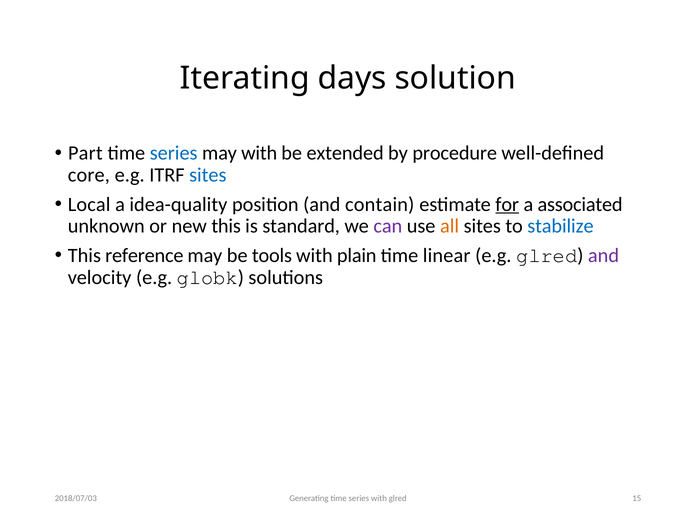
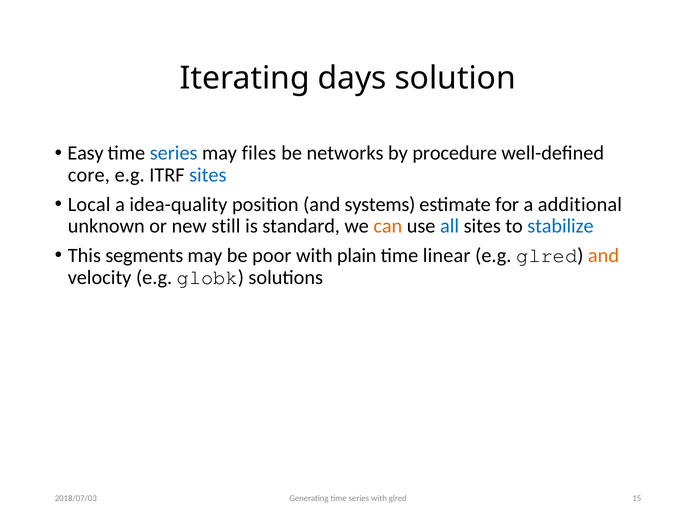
Part: Part -> Easy
may with: with -> files
extended: extended -> networks
contain: contain -> systems
for underline: present -> none
associated: associated -> additional
new this: this -> still
can colour: purple -> orange
all colour: orange -> blue
reference: reference -> segments
tools: tools -> poor
and at (604, 255) colour: purple -> orange
